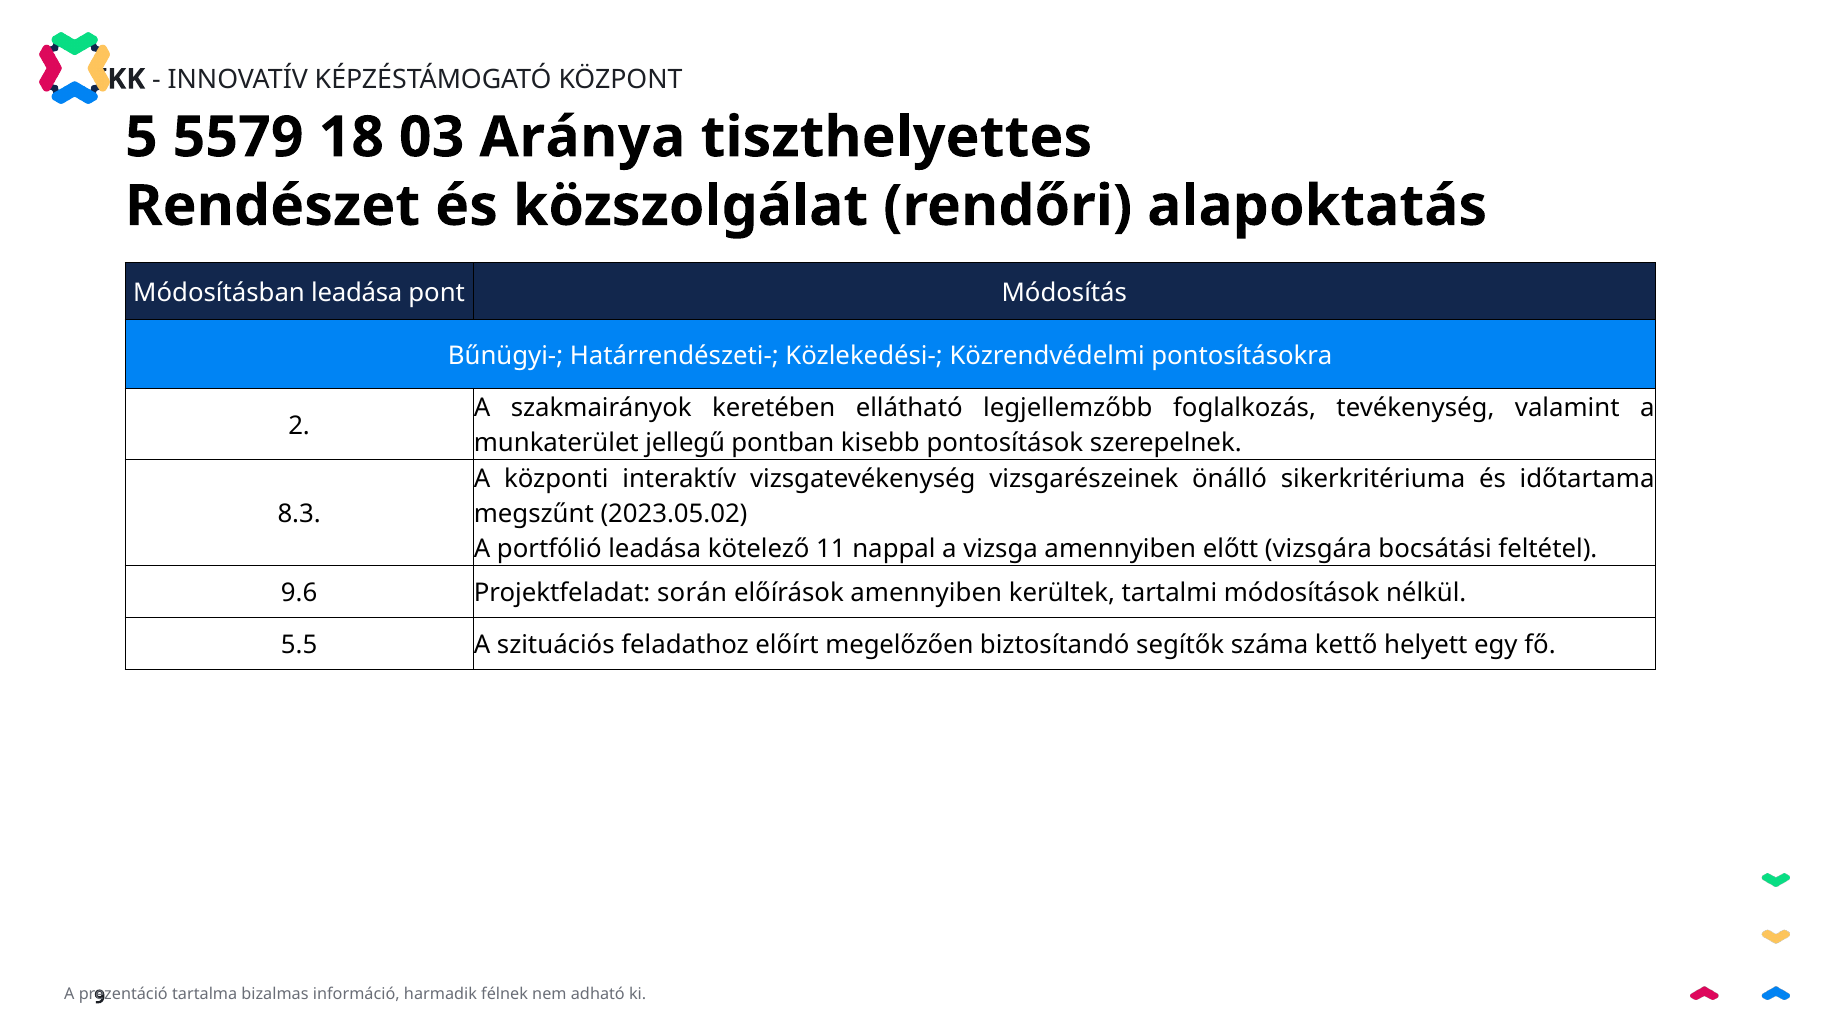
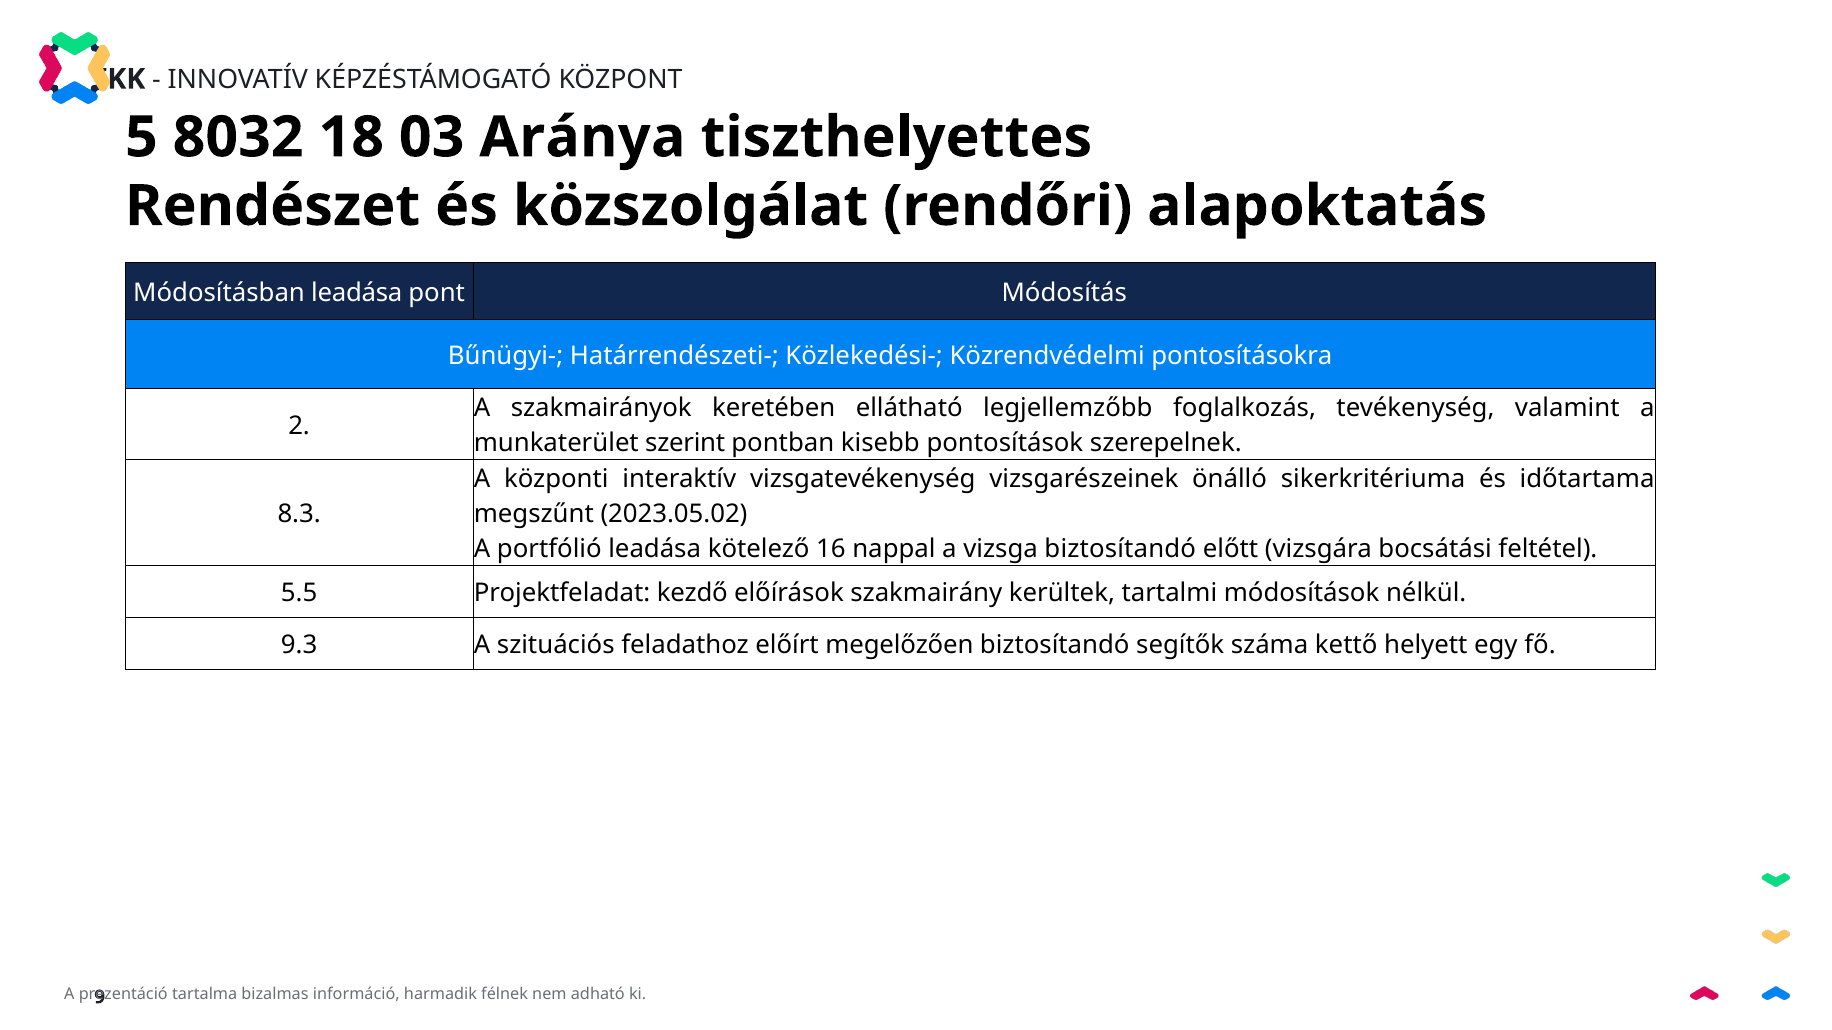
5579: 5579 -> 8032
jellegű: jellegű -> szerint
11: 11 -> 16
vizsga amennyiben: amennyiben -> biztosítandó
9.6: 9.6 -> 5.5
során: során -> kezdő
előírások amennyiben: amennyiben -> szakmairány
5.5: 5.5 -> 9.3
